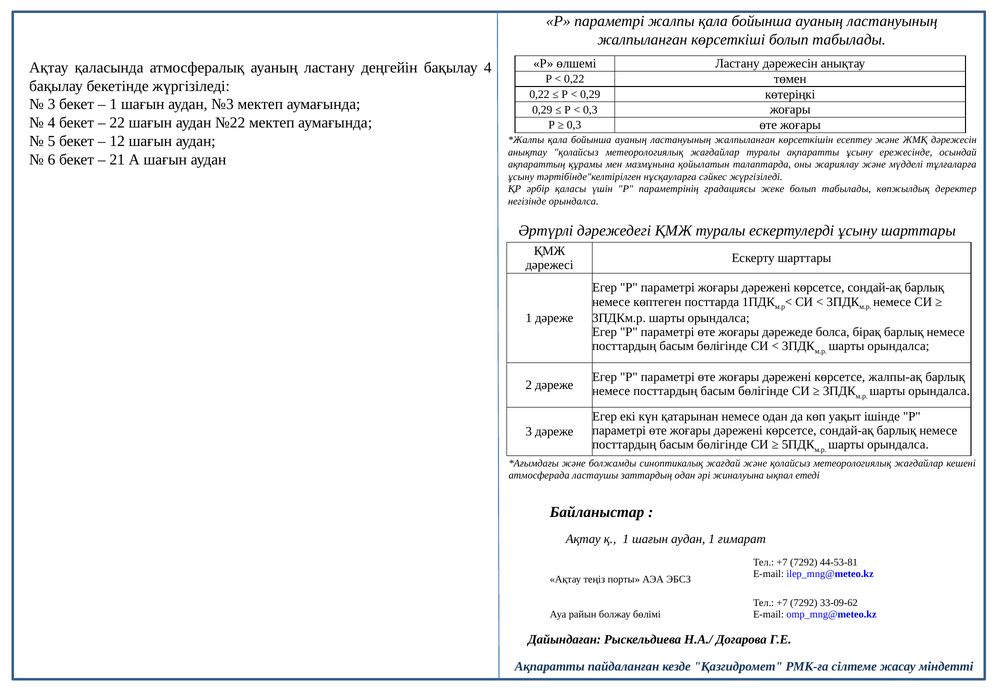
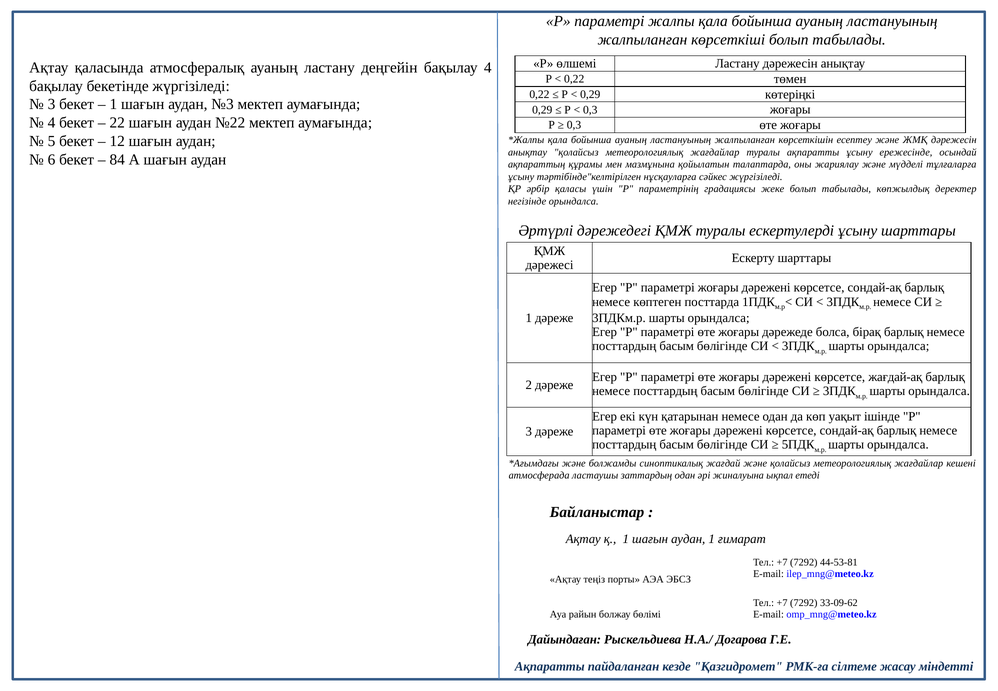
21: 21 -> 84
жалпы-ақ: жалпы-ақ -> жағдай-ақ
